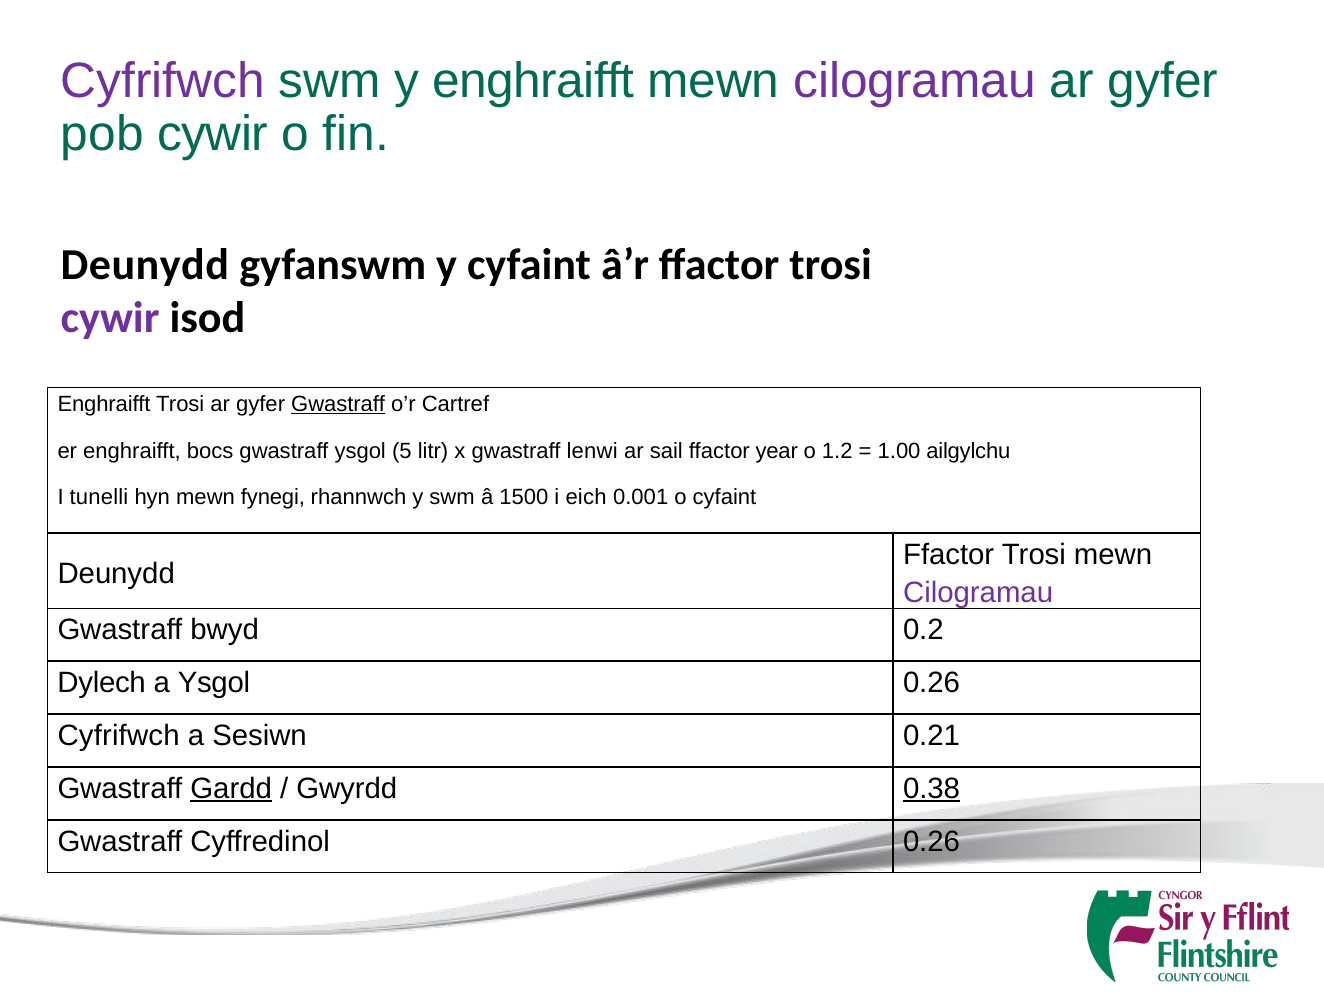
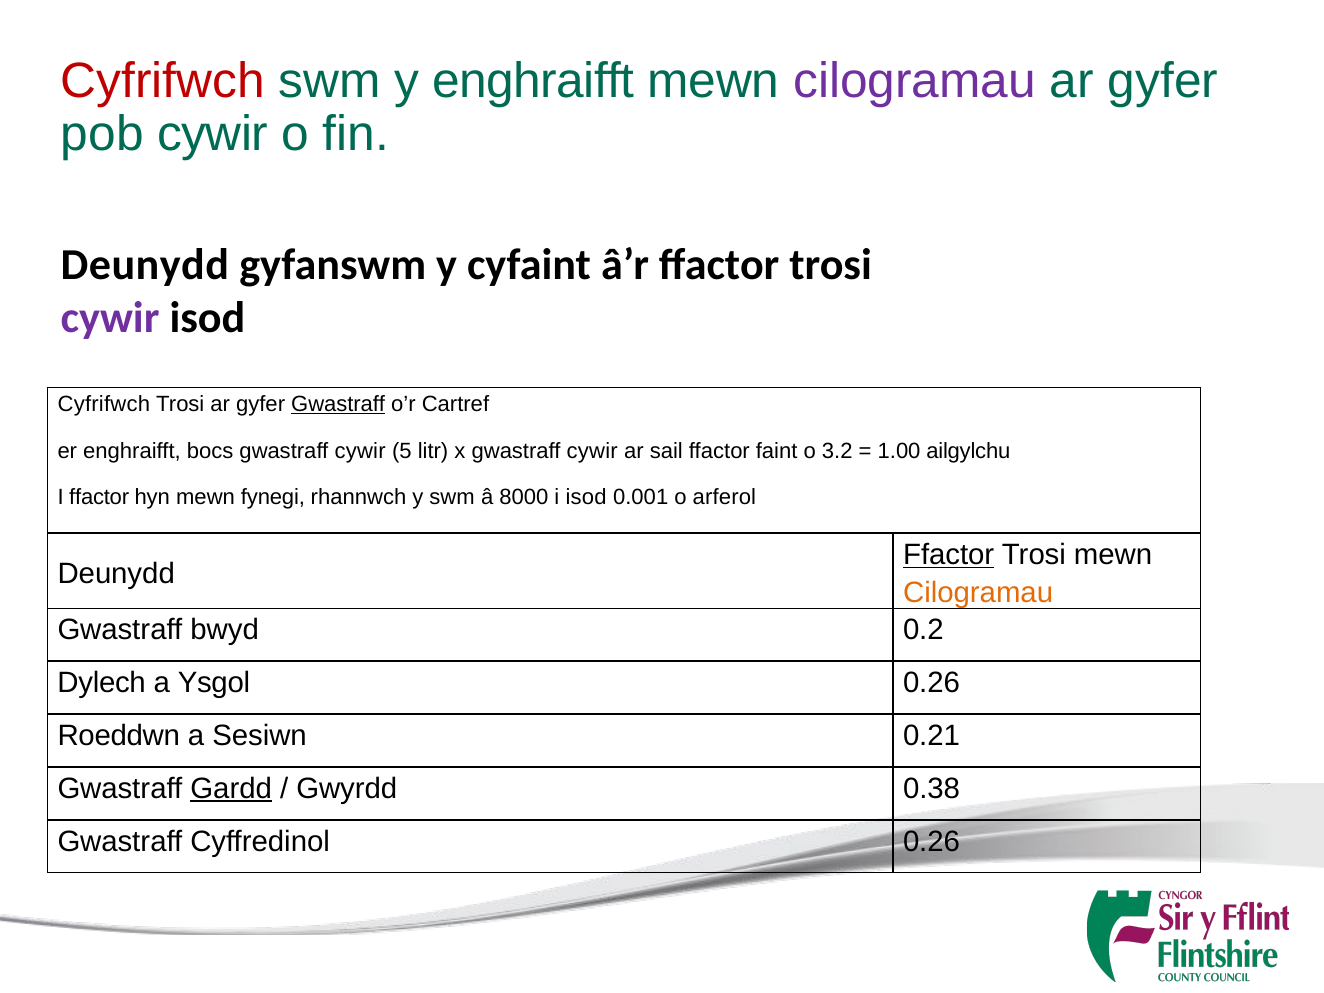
Cyfrifwch at (163, 81) colour: purple -> red
Enghraifft at (104, 404): Enghraifft -> Cyfrifwch
bocs gwastraff ysgol: ysgol -> cywir
x gwastraff lenwi: lenwi -> cywir
year: year -> faint
1.2: 1.2 -> 3.2
I tunelli: tunelli -> ffactor
1500: 1500 -> 8000
i eich: eich -> isod
o cyfaint: cyfaint -> arferol
Ffactor at (949, 555) underline: none -> present
Cilogramau at (978, 592) colour: purple -> orange
Cyfrifwch at (119, 736): Cyfrifwch -> Roeddwn
0.38 underline: present -> none
